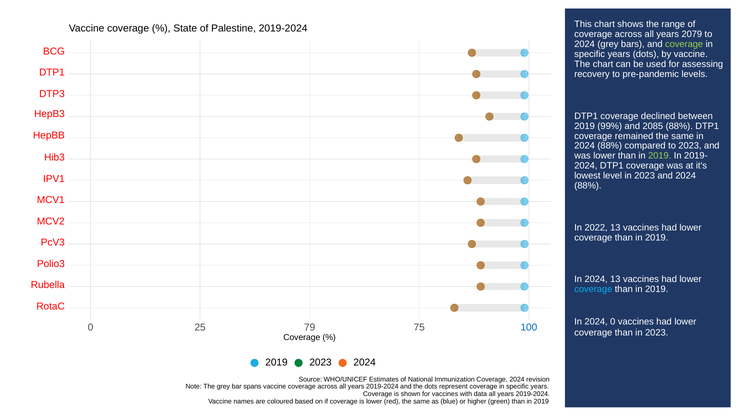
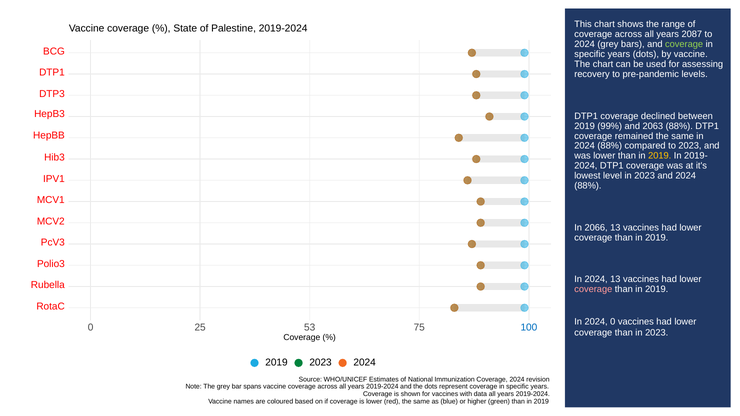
2079: 2079 -> 2087
2085: 2085 -> 2063
2019 at (660, 156) colour: light green -> yellow
2022: 2022 -> 2066
coverage at (593, 290) colour: light blue -> pink
79: 79 -> 53
